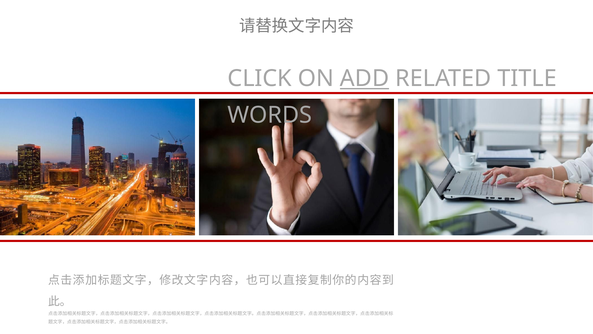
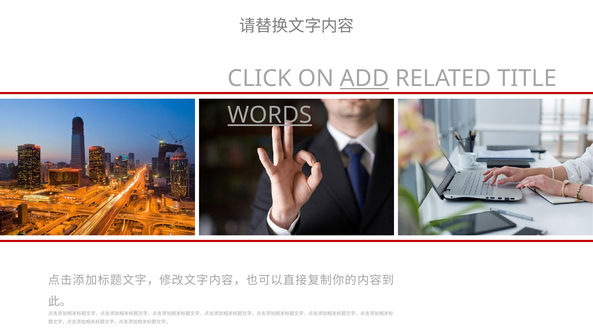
WORDS underline: none -> present
